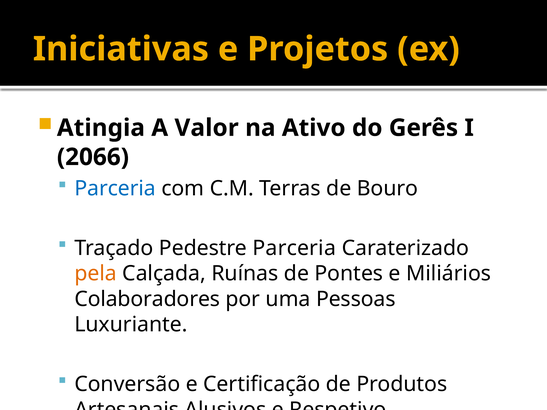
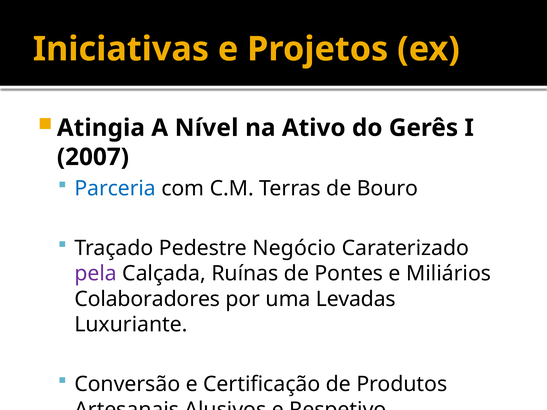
Valor: Valor -> Nível
2066: 2066 -> 2007
Pedestre Parceria: Parceria -> Negócio
pela colour: orange -> purple
Pessoas: Pessoas -> Levadas
